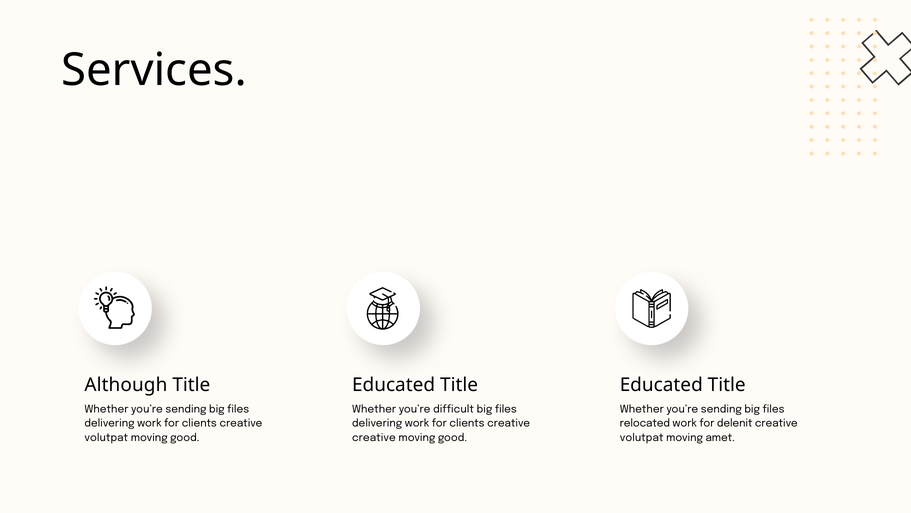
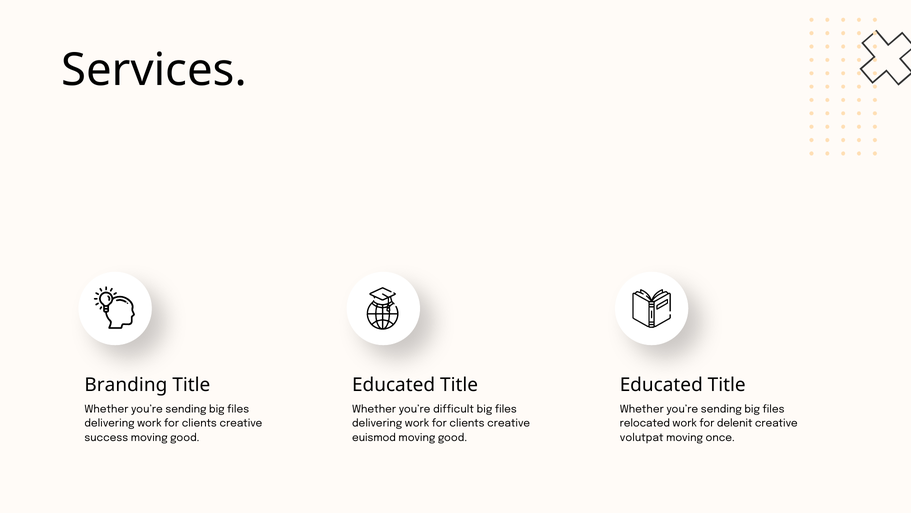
Although: Although -> Branding
volutpat at (106, 437): volutpat -> success
creative at (374, 437): creative -> euismod
amet: amet -> once
